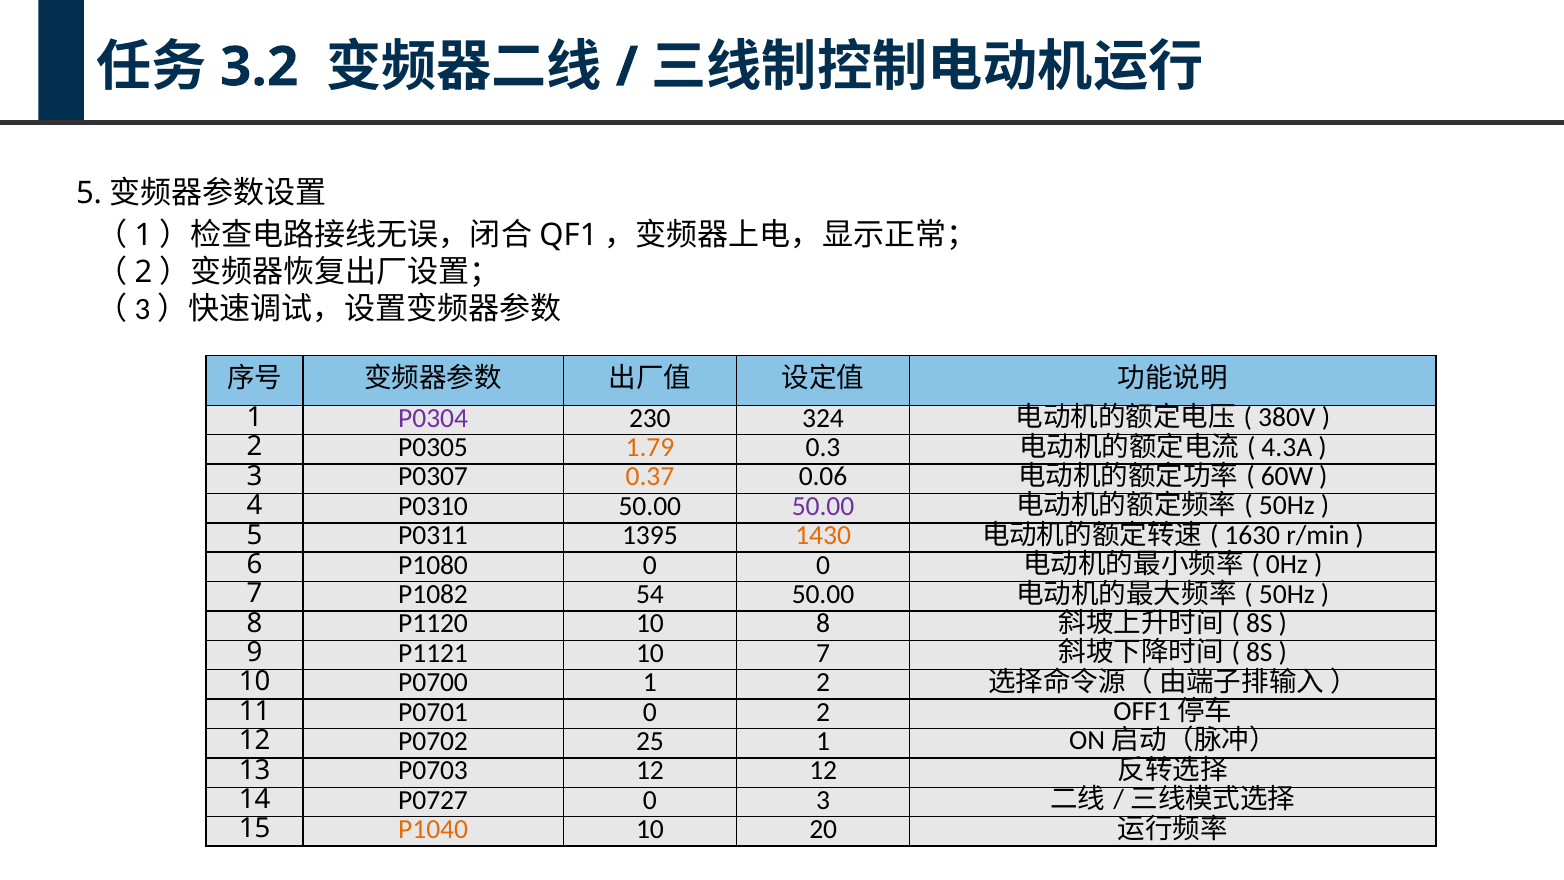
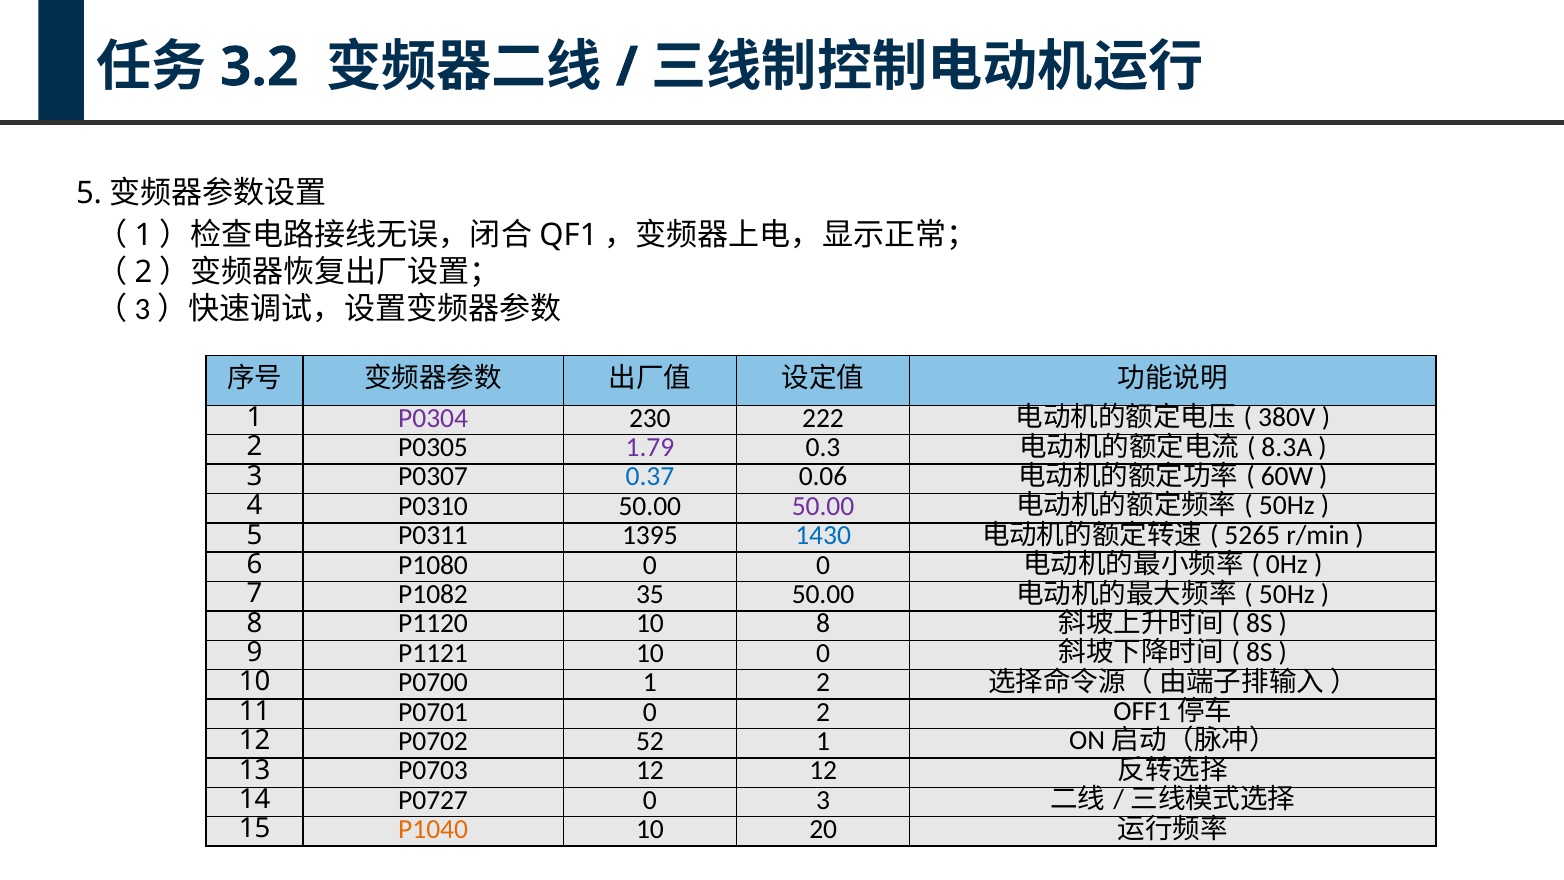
324: 324 -> 222
1.79 colour: orange -> purple
4.3A: 4.3A -> 8.3A
0.37 colour: orange -> blue
1430 colour: orange -> blue
1630: 1630 -> 5265
54: 54 -> 35
10 7: 7 -> 0
25: 25 -> 52
